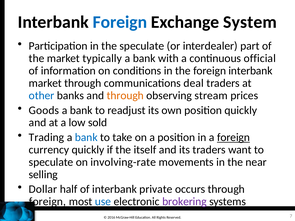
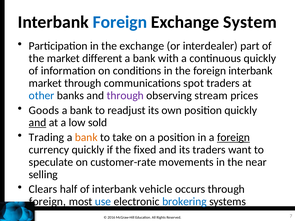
the speculate: speculate -> exchange
typically: typically -> different
continuous official: official -> quickly
deal: deal -> spot
through at (125, 96) colour: orange -> purple
and at (38, 123) underline: none -> present
bank at (86, 137) colour: blue -> orange
itself: itself -> fixed
involving-rate: involving-rate -> customer-rate
Dollar: Dollar -> Clears
private: private -> vehicle
brokering colour: purple -> blue
